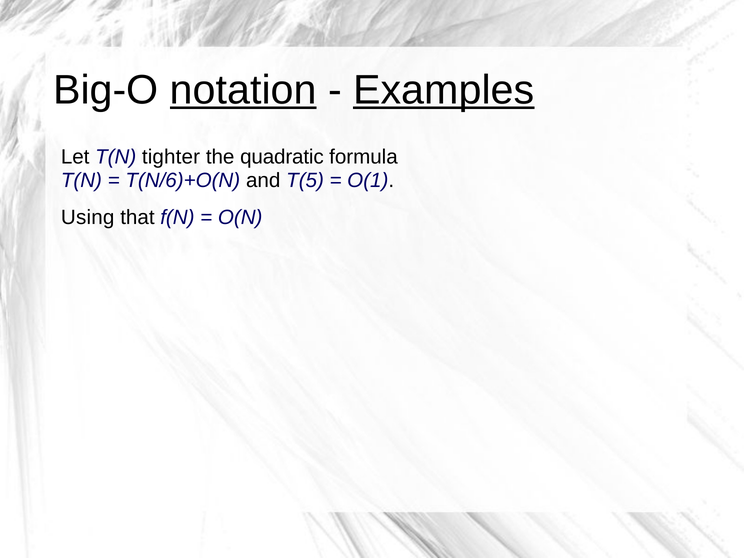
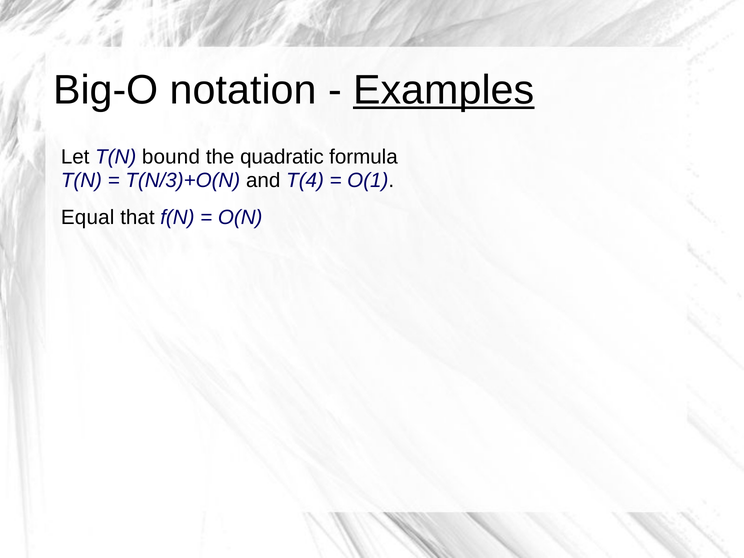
notation underline: present -> none
tighter: tighter -> bound
T(N/6)+O(N: T(N/6)+O(N -> T(N/3)+O(N
T(5: T(5 -> T(4
Using: Using -> Equal
